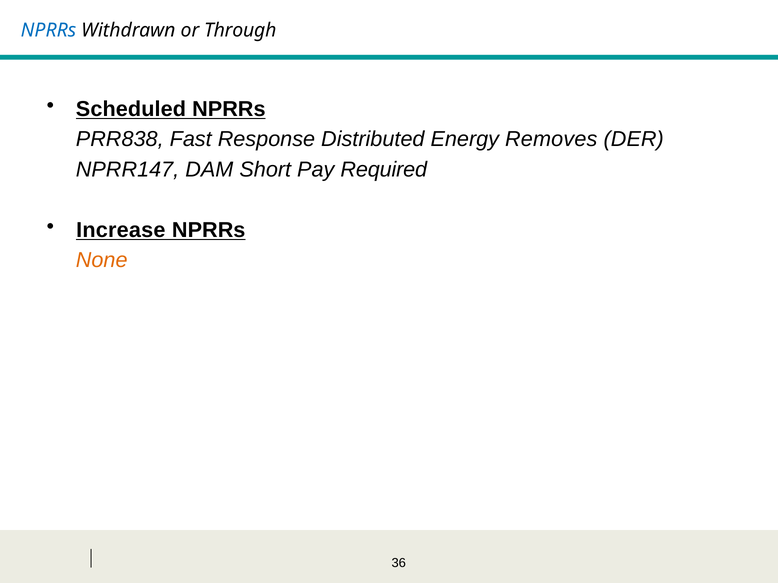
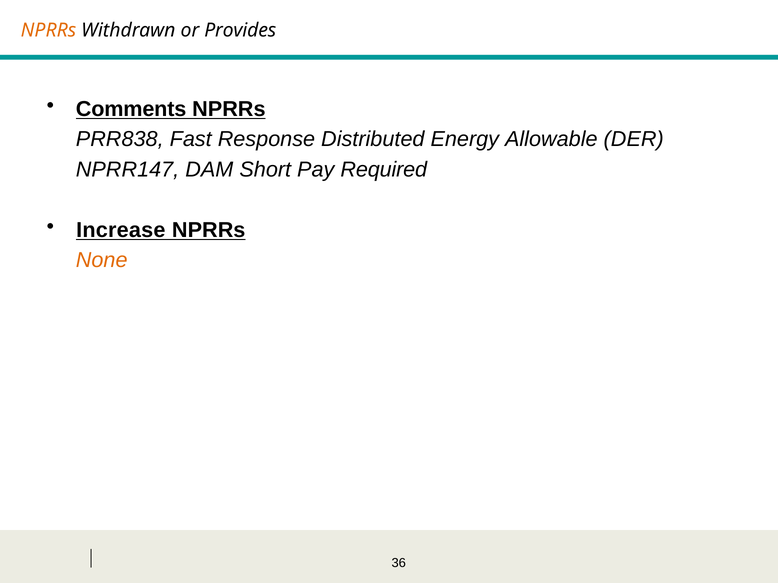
NPRRs at (48, 31) colour: blue -> orange
Through: Through -> Provides
Scheduled: Scheduled -> Comments
Removes: Removes -> Allowable
